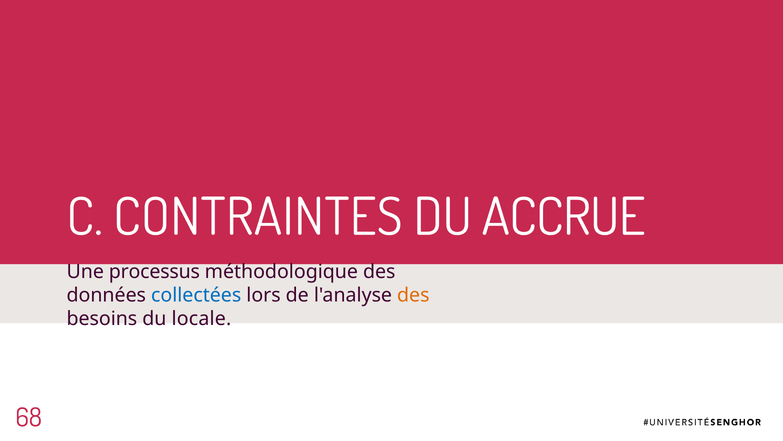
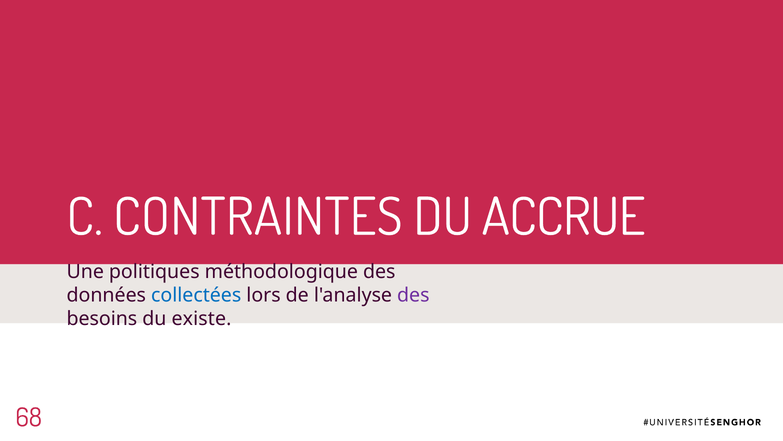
processus: processus -> politiques
des at (413, 295) colour: orange -> purple
locale: locale -> existe
